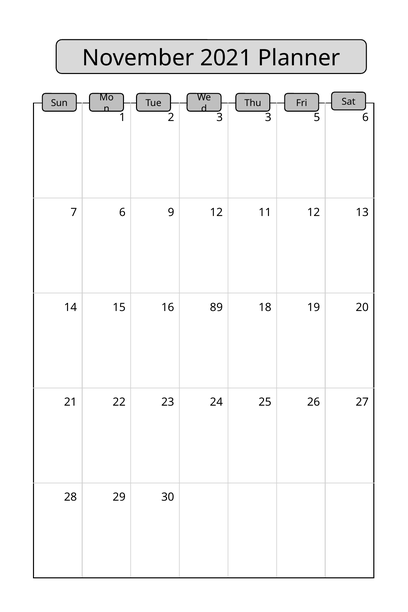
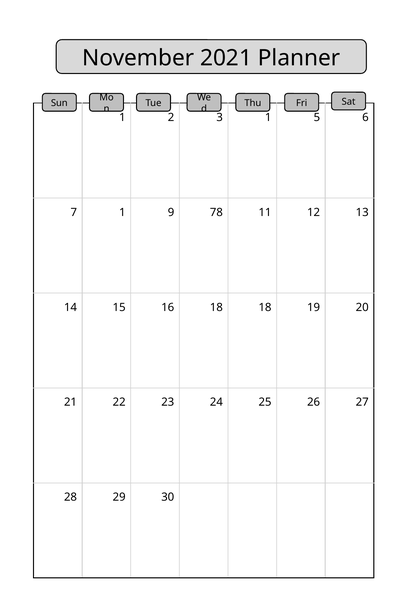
3 3: 3 -> 1
7 6: 6 -> 1
9 12: 12 -> 78
16 89: 89 -> 18
